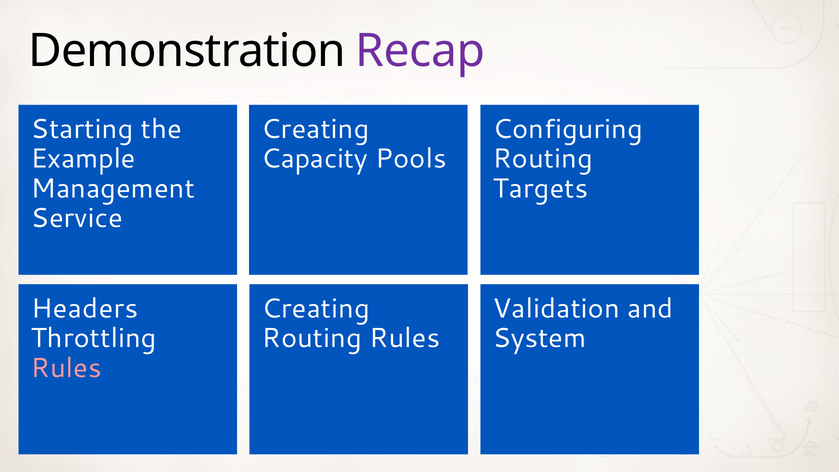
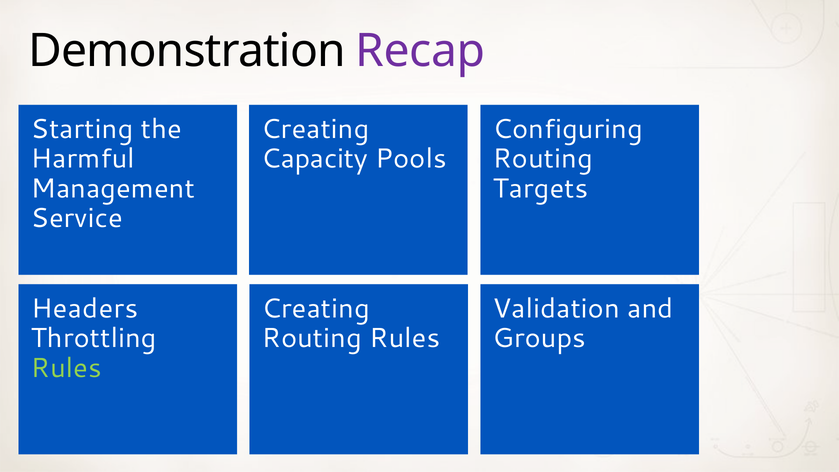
Example: Example -> Harmful
System: System -> Groups
Rules at (66, 368) colour: pink -> light green
